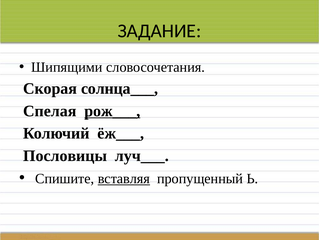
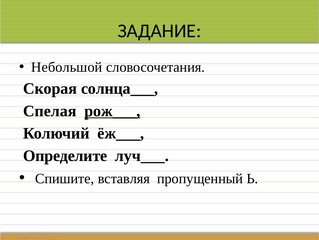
Шипящими: Шипящими -> Небольшой
Пословицы: Пословицы -> Определите
вставляя underline: present -> none
